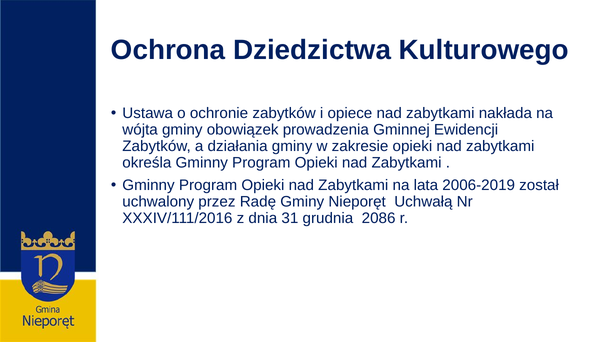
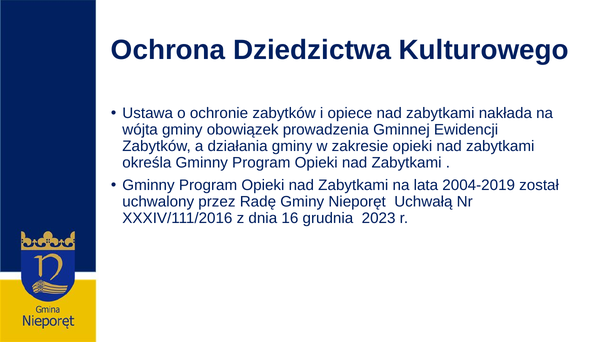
2006-2019: 2006-2019 -> 2004-2019
31: 31 -> 16
2086: 2086 -> 2023
